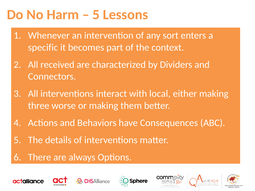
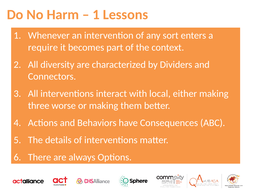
5 at (96, 15): 5 -> 1
specific: specific -> require
received: received -> diversity
